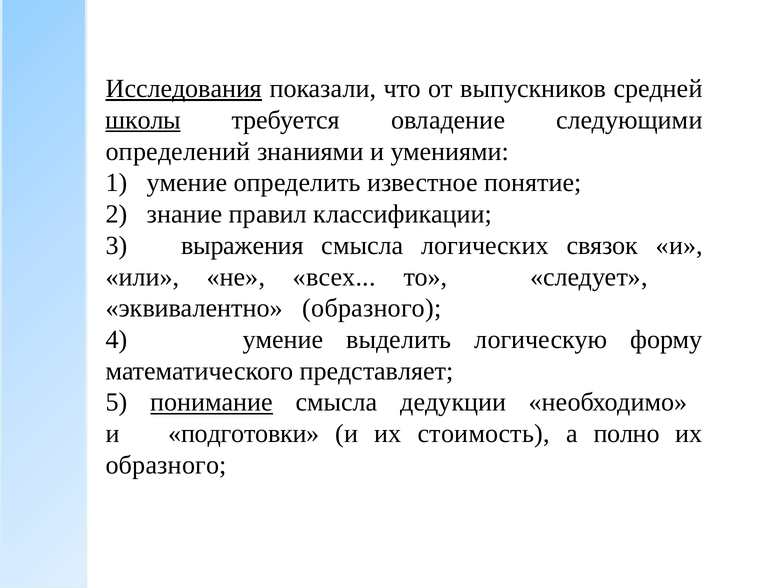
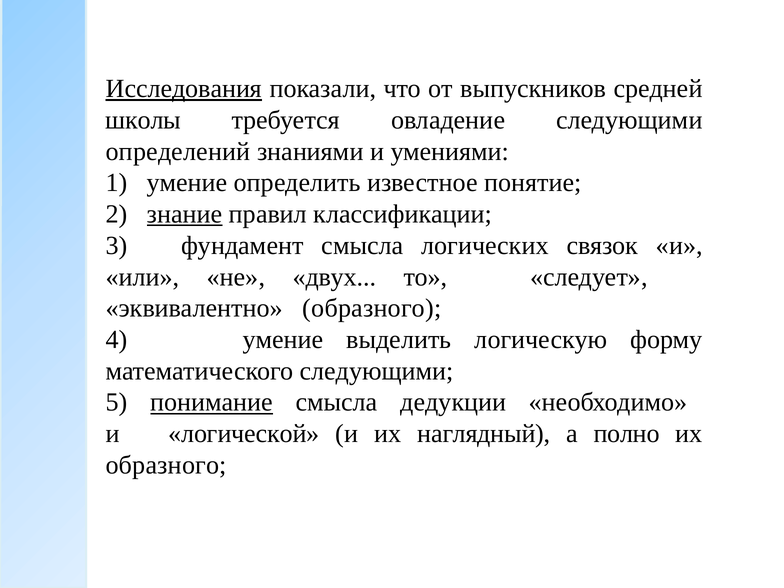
школы underline: present -> none
знание underline: none -> present
выражения: выражения -> фундамент
всех: всех -> двух
математического представляет: представляет -> следующими
подготовки: подготовки -> логической
стоимость: стоимость -> наглядный
